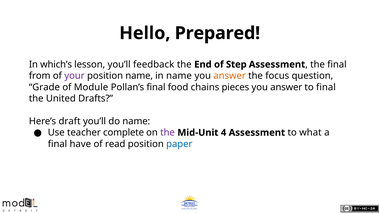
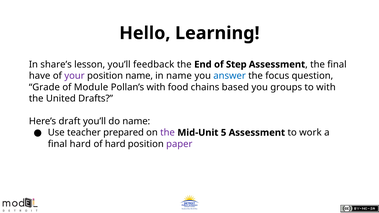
Prepared: Prepared -> Learning
which’s: which’s -> share’s
from: from -> have
answer at (230, 76) colour: orange -> blue
Pollan’s final: final -> with
pieces: pieces -> based
answer at (286, 87): answer -> groups
to final: final -> with
complete: complete -> prepared
4: 4 -> 5
what: what -> work
final have: have -> hard
of read: read -> hard
paper colour: blue -> purple
